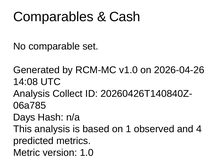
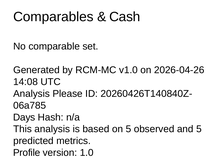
Collect: Collect -> Please
on 1: 1 -> 5
and 4: 4 -> 5
Metric: Metric -> Profile
